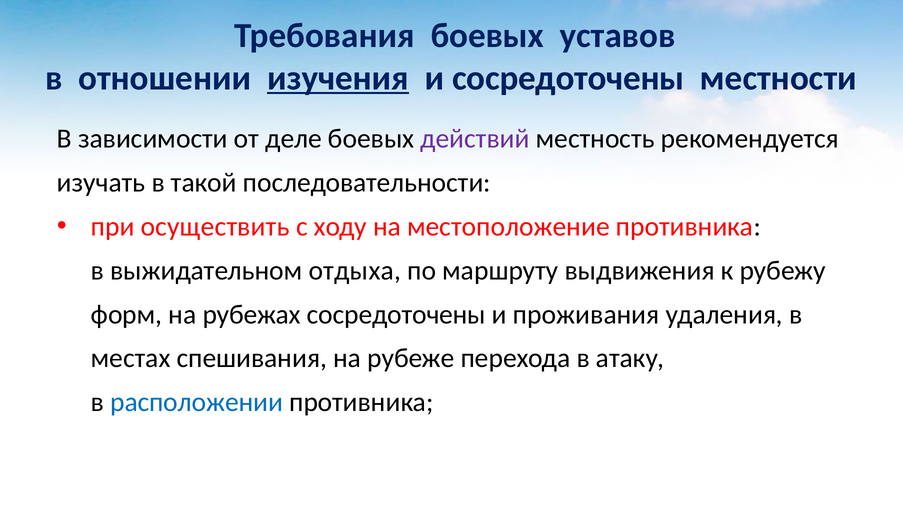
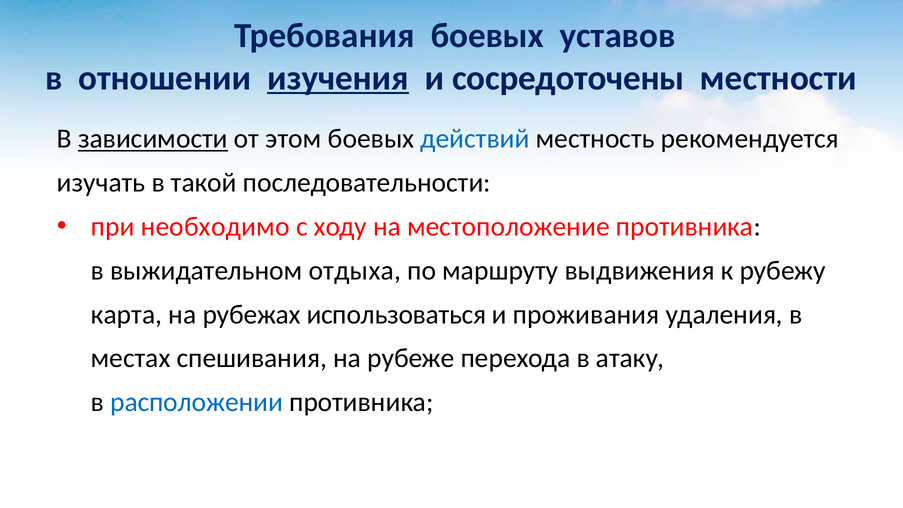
зависимости underline: none -> present
деле: деле -> этом
действий colour: purple -> blue
осуществить: осуществить -> необходимо
форм: форм -> карта
рубежах сосредоточены: сосредоточены -> использоваться
